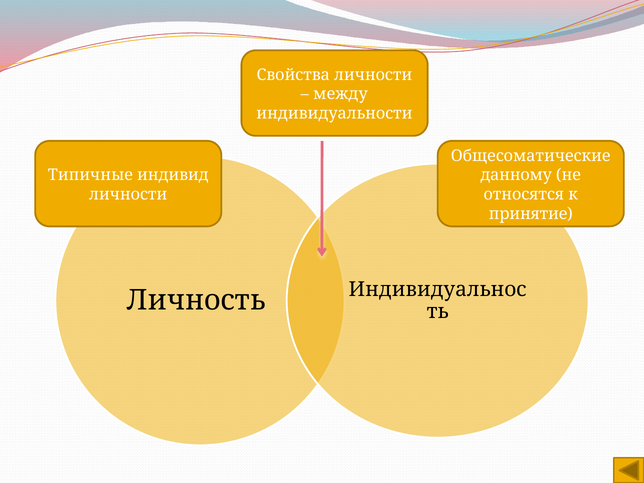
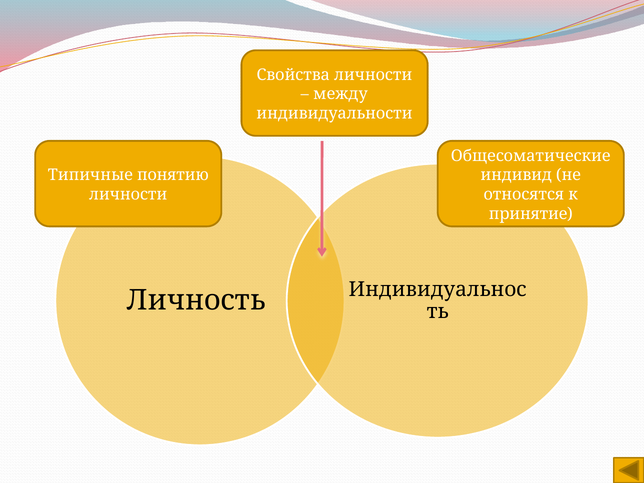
индивид: индивид -> понятию
данному: данному -> индивид
